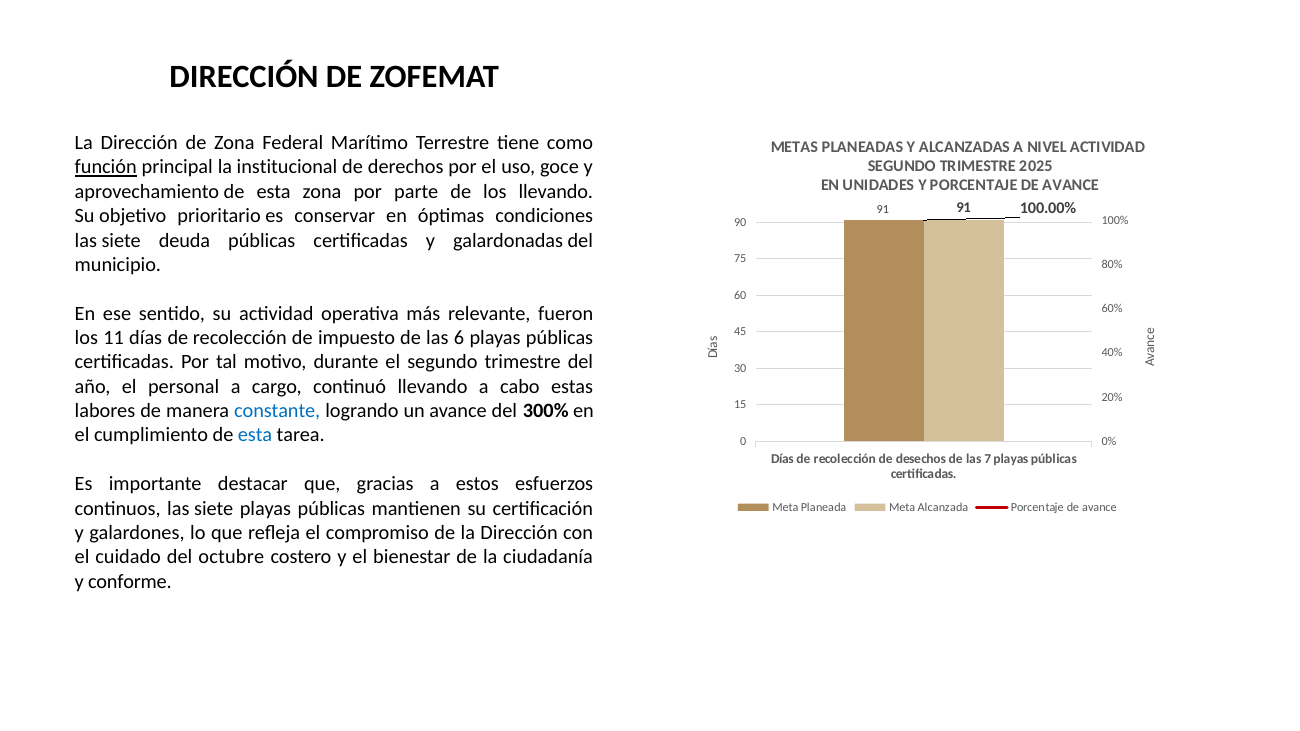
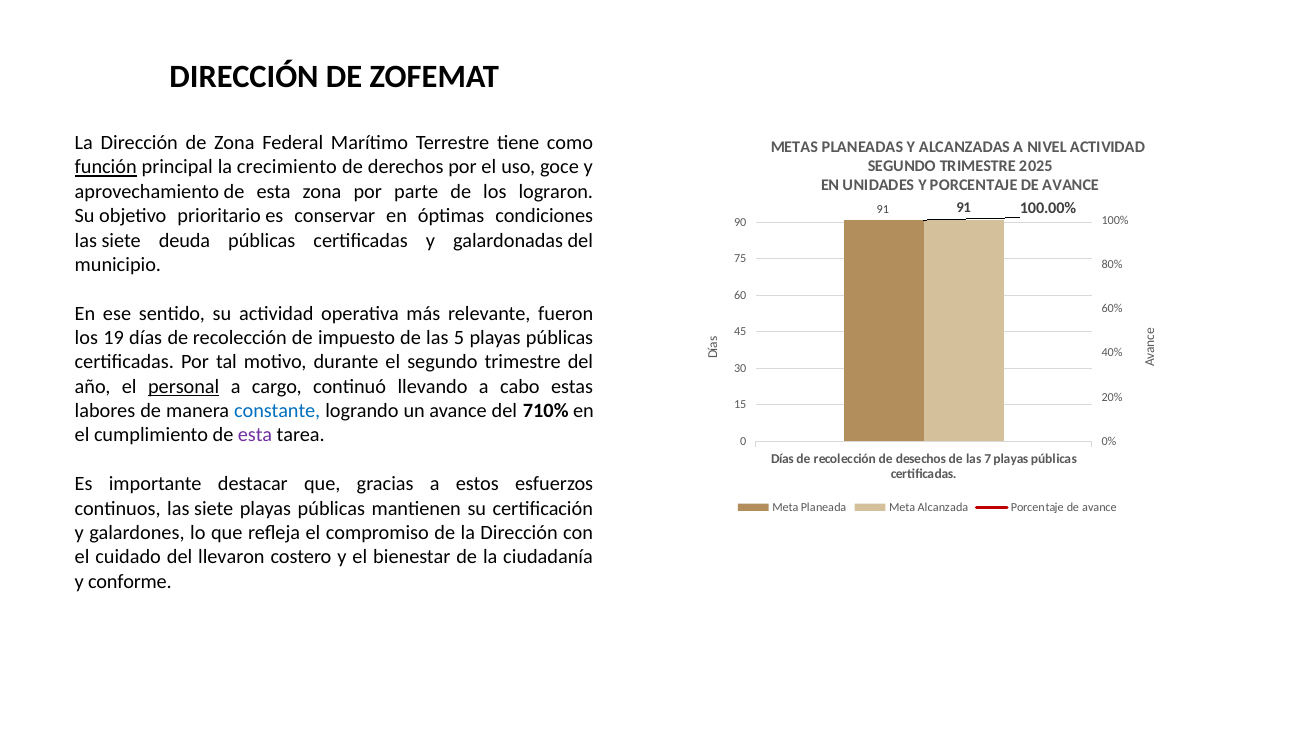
institucional: institucional -> crecimiento
los llevando: llevando -> lograron
11: 11 -> 19
6: 6 -> 5
personal underline: none -> present
300%: 300% -> 710%
esta at (255, 435) colour: blue -> purple
octubre: octubre -> llevaron
